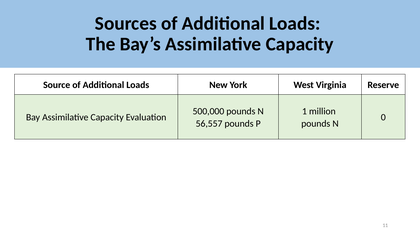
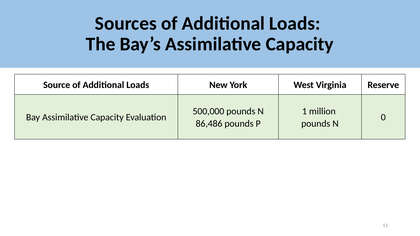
56,557: 56,557 -> 86,486
